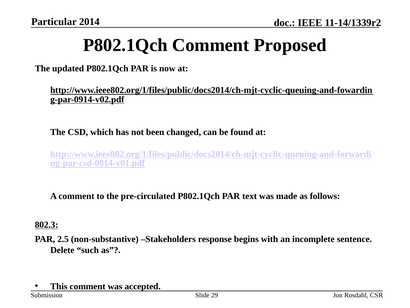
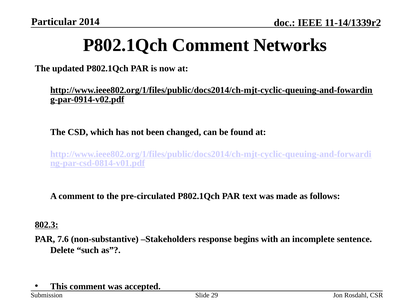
Proposed: Proposed -> Networks
2.5: 2.5 -> 7.6
